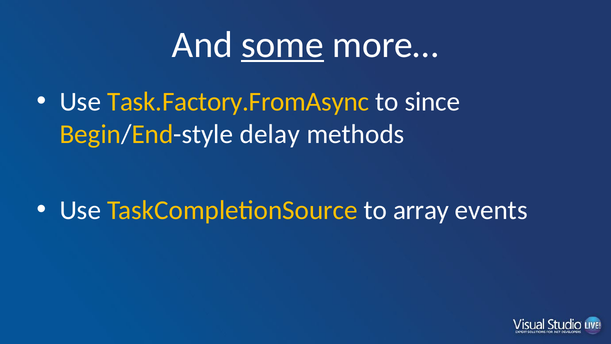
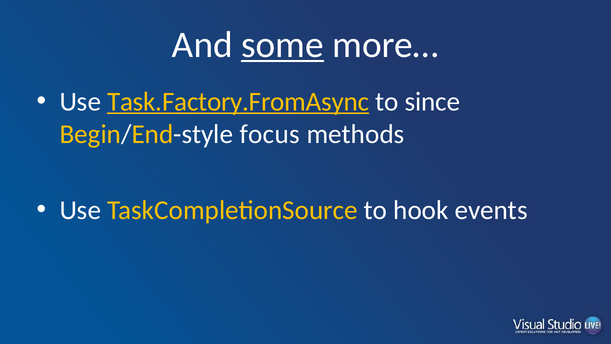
Task.Factory.FromAsync underline: none -> present
delay: delay -> focus
array: array -> hook
